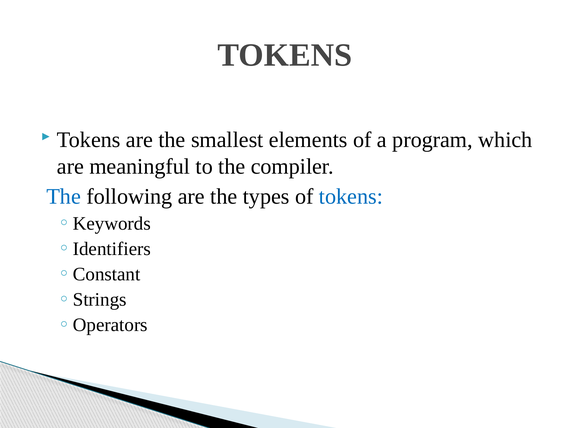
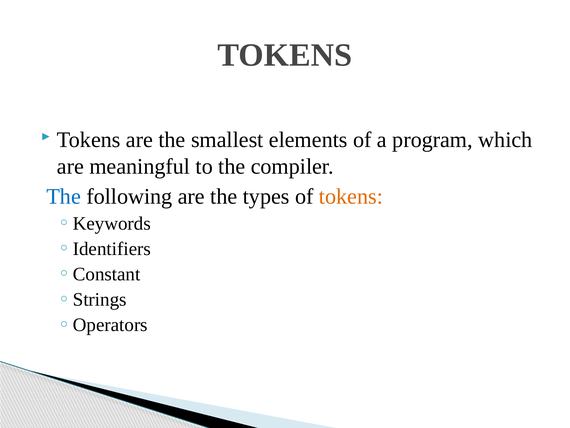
tokens at (351, 196) colour: blue -> orange
